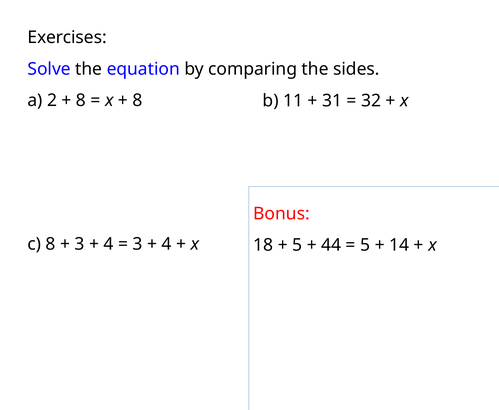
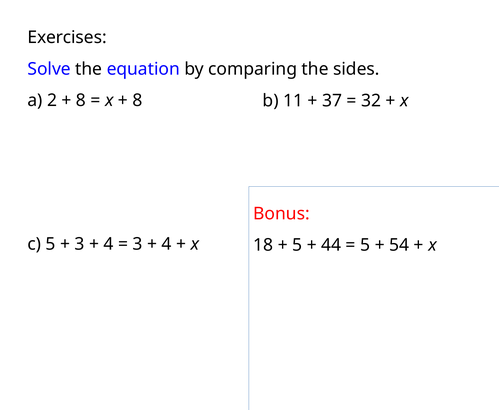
31: 31 -> 37
c 8: 8 -> 5
14: 14 -> 54
